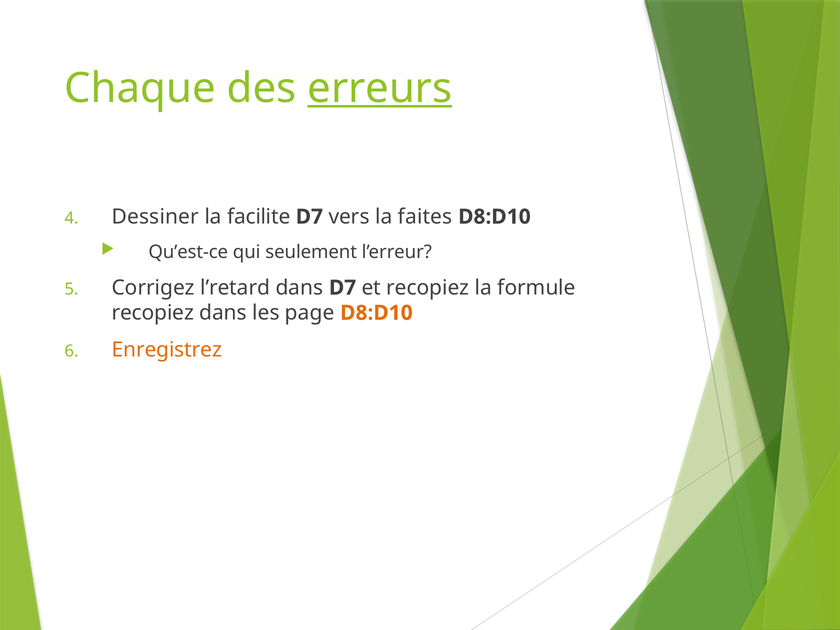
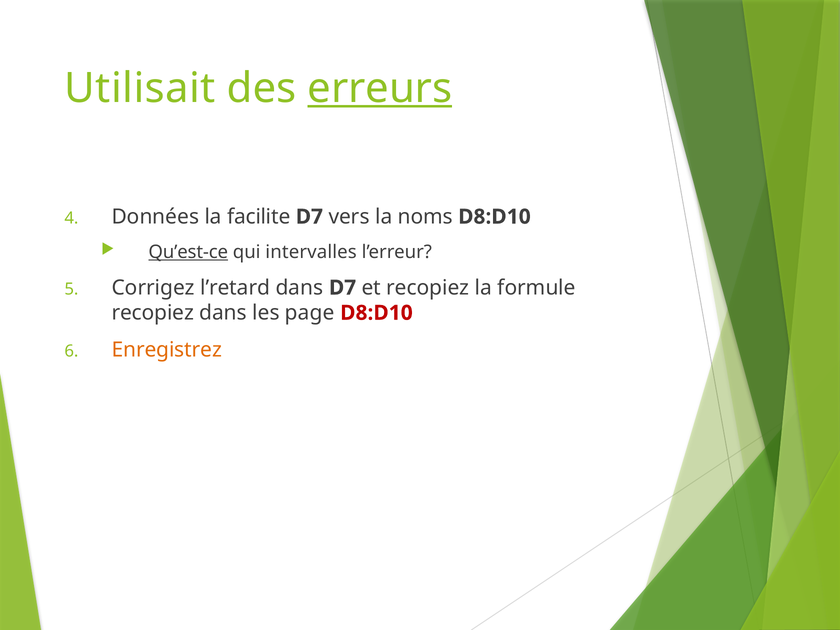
Chaque: Chaque -> Utilisait
Dessiner: Dessiner -> Données
faites: faites -> noms
Qu’est-ce underline: none -> present
seulement: seulement -> intervalles
D8:D10 at (376, 313) colour: orange -> red
